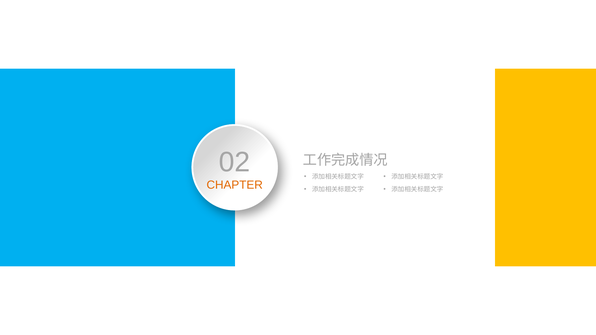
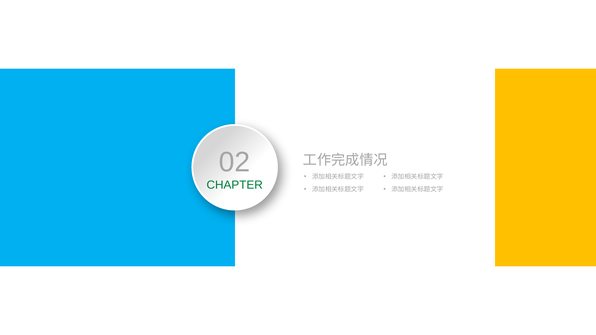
CHAPTER colour: orange -> green
